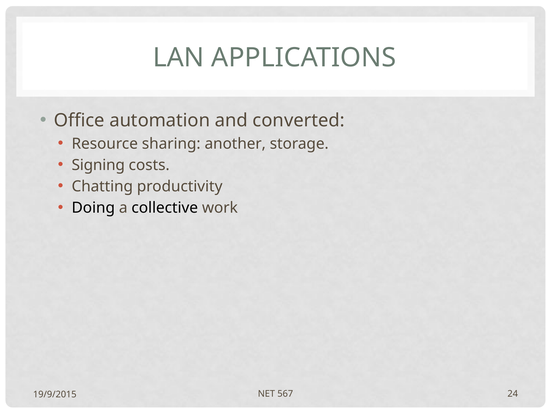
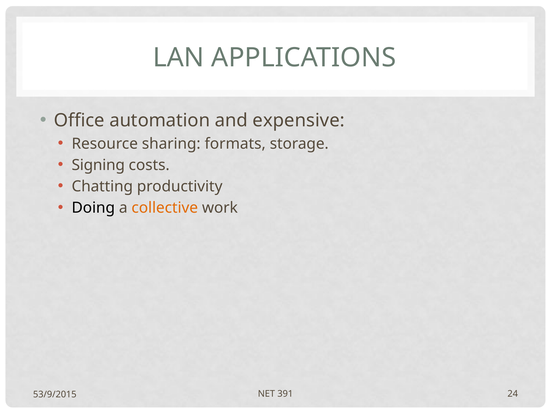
converted: converted -> expensive
another: another -> formats
collective colour: black -> orange
567: 567 -> 391
19/9/2015: 19/9/2015 -> 53/9/2015
